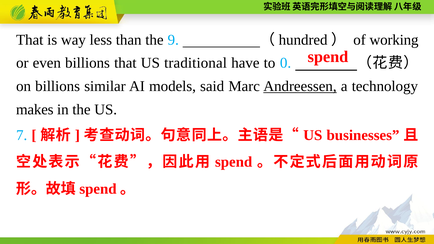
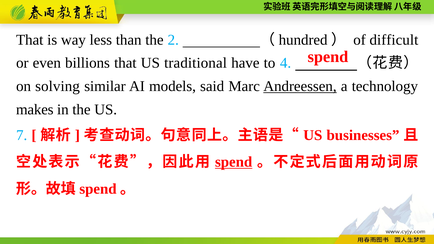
9: 9 -> 2
working: working -> difficult
0: 0 -> 4
on billions: billions -> solving
spend at (234, 162) underline: none -> present
